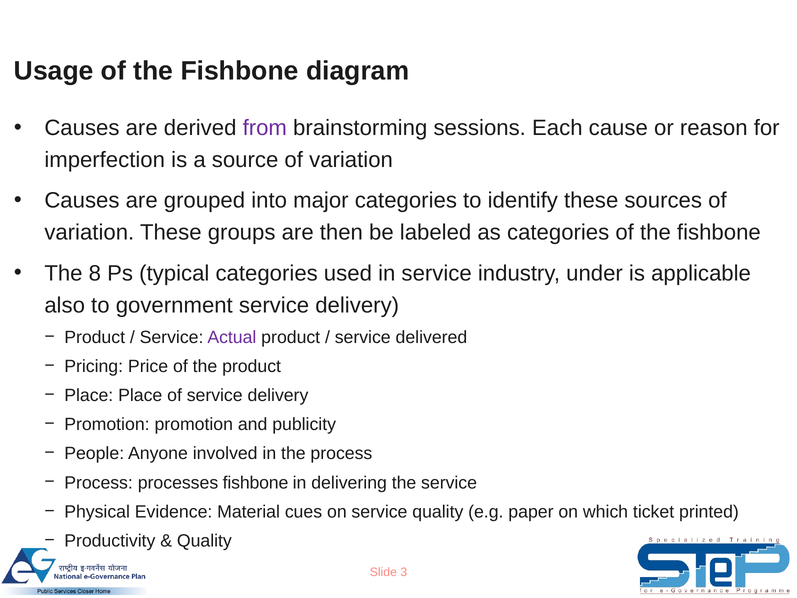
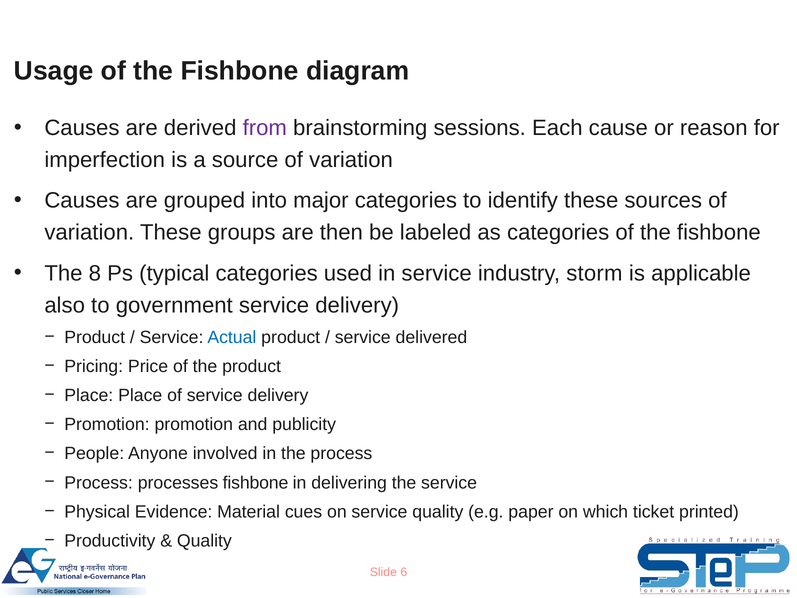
under: under -> storm
Actual colour: purple -> blue
3: 3 -> 6
